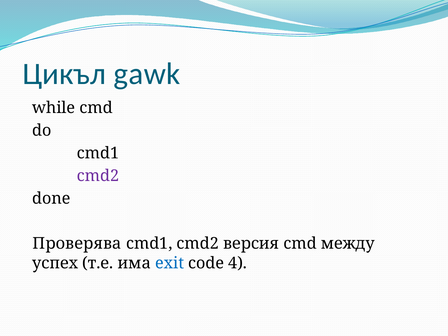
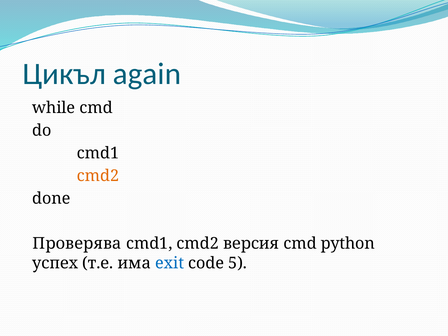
gawk: gawk -> again
cmd2 at (98, 176) colour: purple -> orange
между: между -> python
4: 4 -> 5
